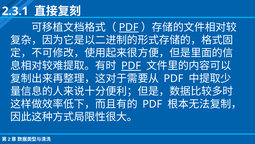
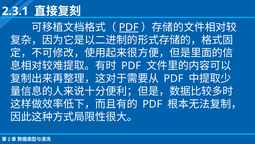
PDF at (131, 66) underline: present -> none
